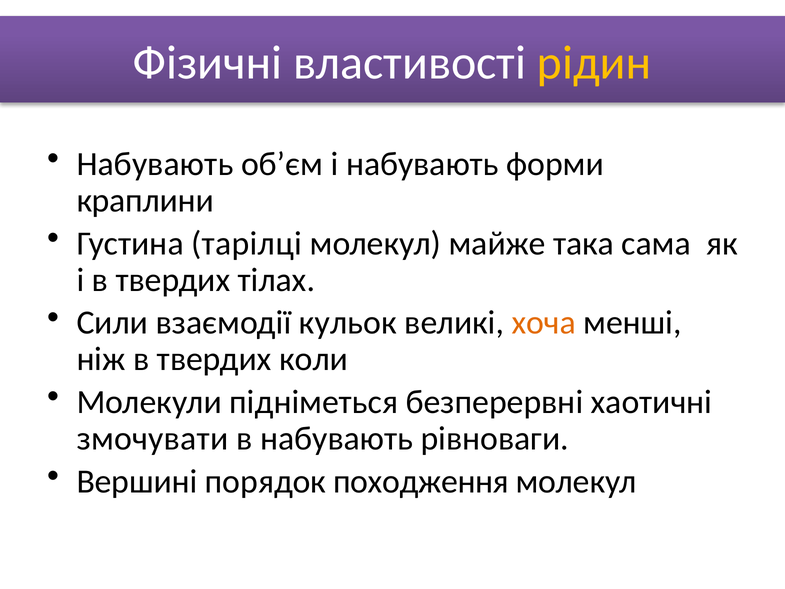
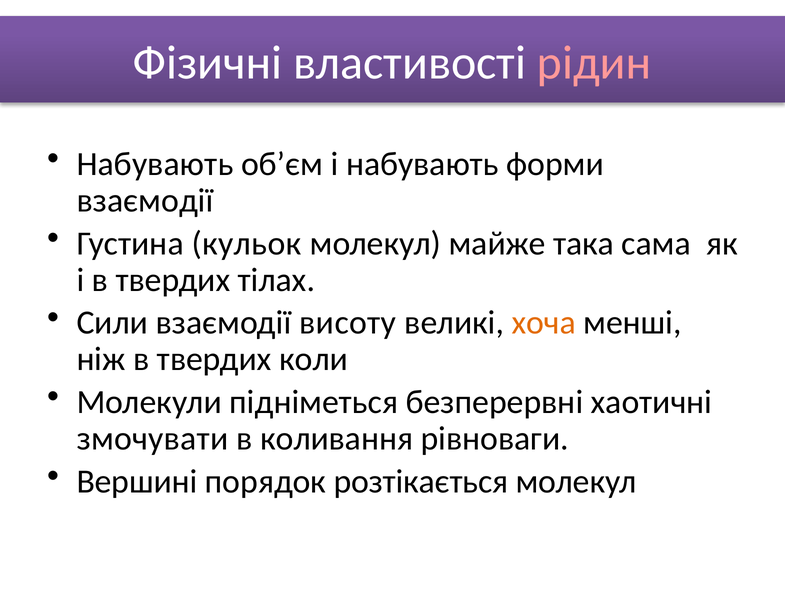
рідин colour: yellow -> pink
краплини at (145, 200): краплини -> взаємодії
тарілці: тарілці -> кульок
кульок: кульок -> висоту
в набувають: набувають -> коливання
походження: походження -> розтікається
